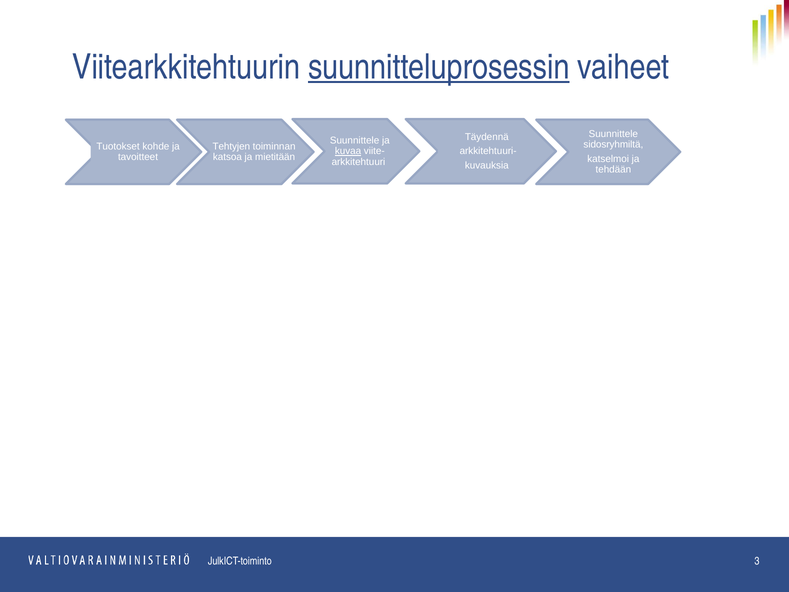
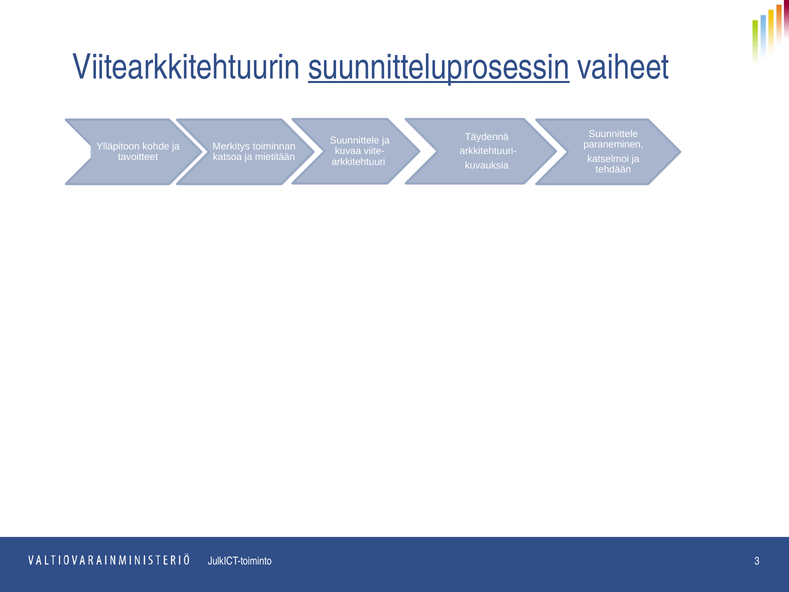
sidosryhmiltä: sidosryhmiltä -> paraneminen
Tuotokset: Tuotokset -> Ylläpitoon
Tehtyjen: Tehtyjen -> Merkitys
kuvaa underline: present -> none
